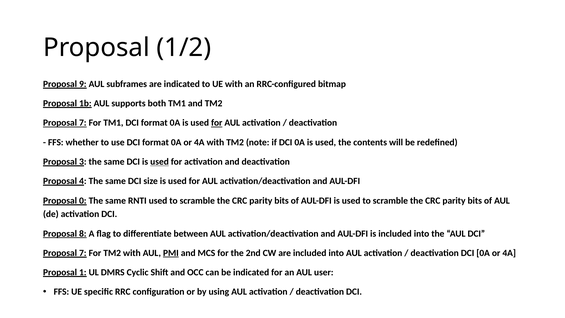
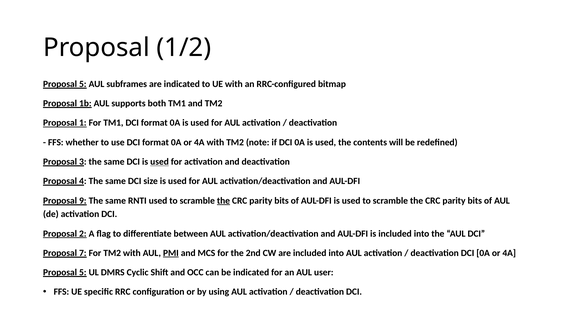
9 at (83, 84): 9 -> 5
7 at (83, 123): 7 -> 1
for at (217, 123) underline: present -> none
0: 0 -> 9
the at (223, 200) underline: none -> present
8: 8 -> 2
1 at (83, 272): 1 -> 5
